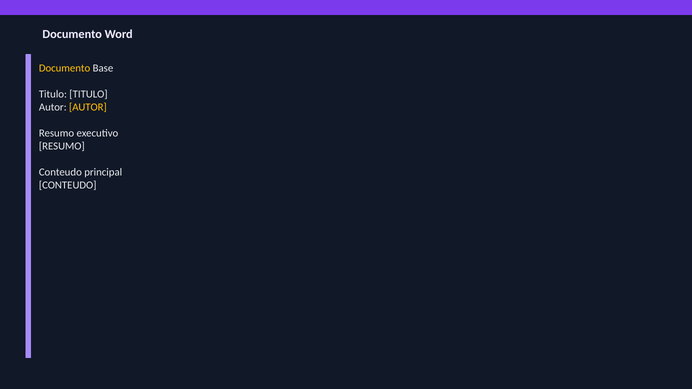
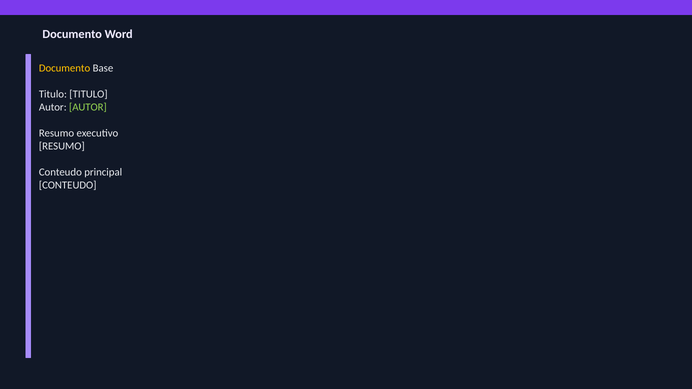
AUTOR at (88, 107) colour: yellow -> light green
